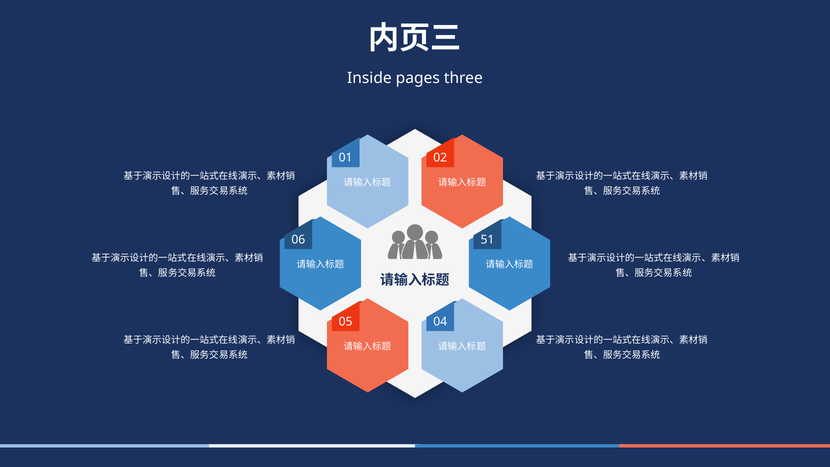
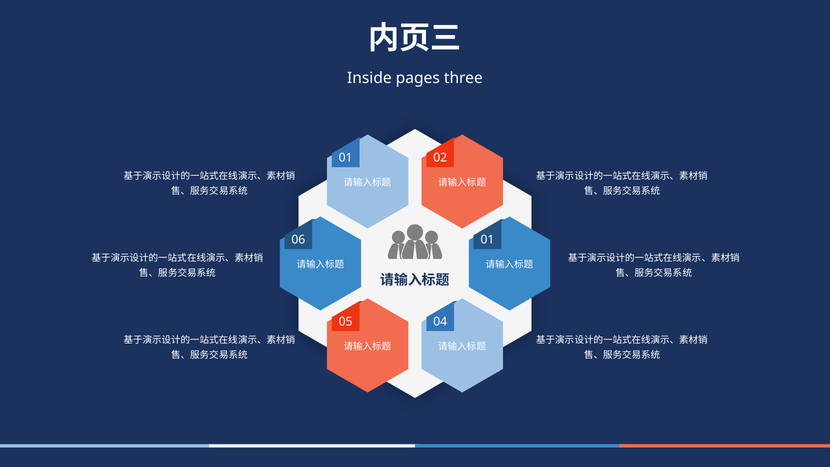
06 51: 51 -> 01
